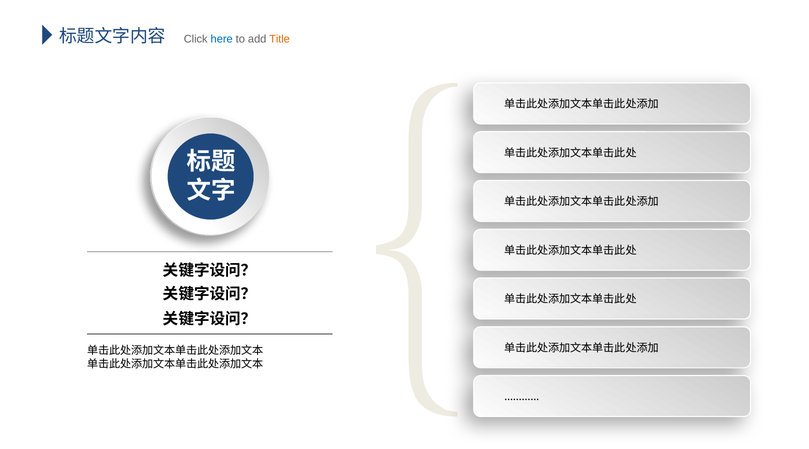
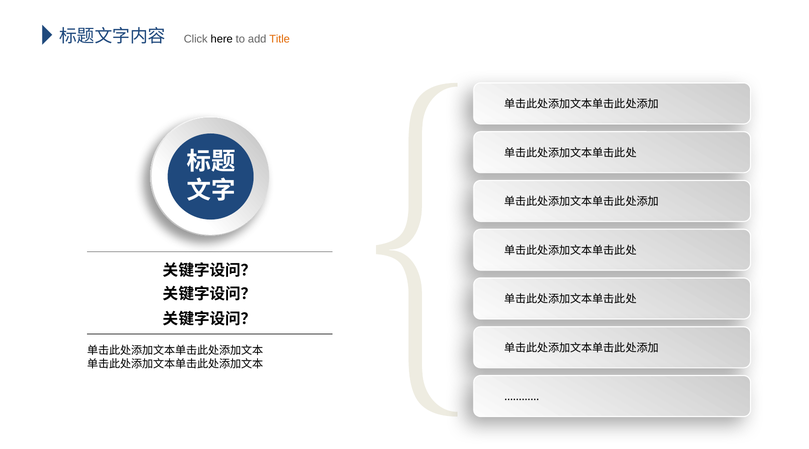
here colour: blue -> black
